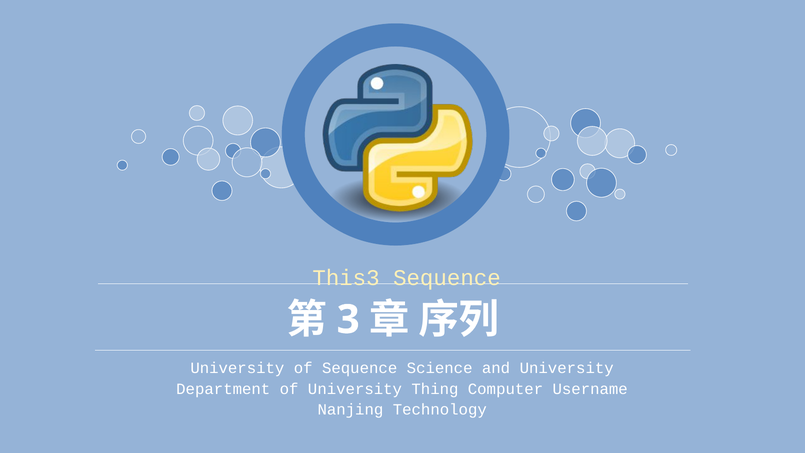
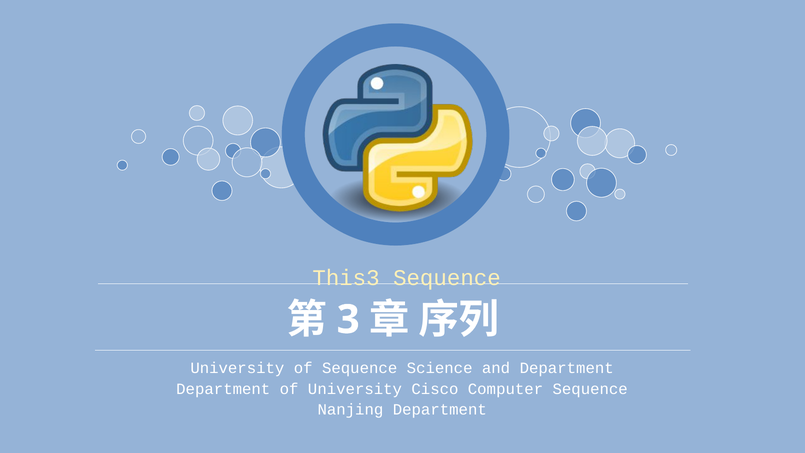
and University: University -> Department
Thing: Thing -> Cisco
Computer Username: Username -> Sequence
Nanjing Technology: Technology -> Department
